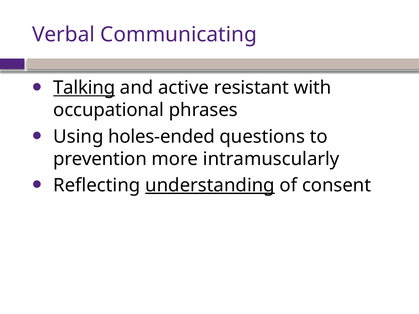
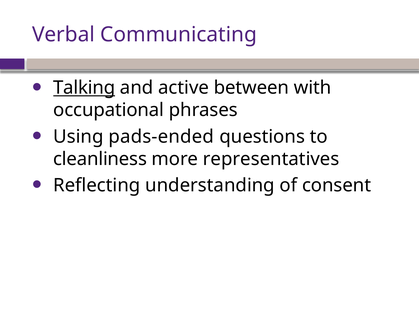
resistant: resistant -> between
holes-ended: holes-ended -> pads-ended
prevention: prevention -> cleanliness
intramuscularly: intramuscularly -> representatives
understanding underline: present -> none
